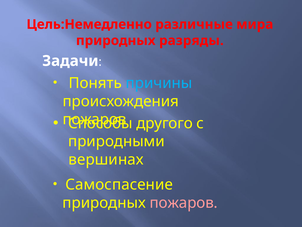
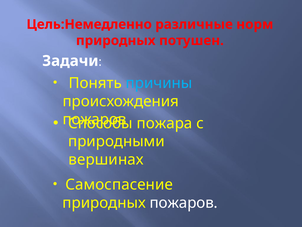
мира: мира -> норм
разряды: разряды -> потушен
другого: другого -> пожара
пожаров at (184, 202) colour: pink -> white
